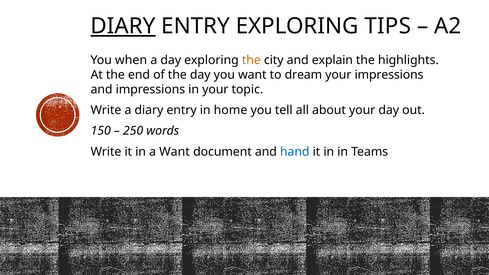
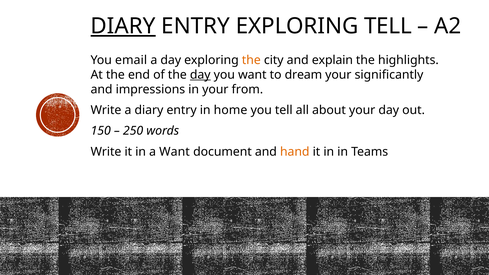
EXPLORING TIPS: TIPS -> TELL
when: when -> email
day at (200, 75) underline: none -> present
your impressions: impressions -> significantly
topic: topic -> from
hand colour: blue -> orange
